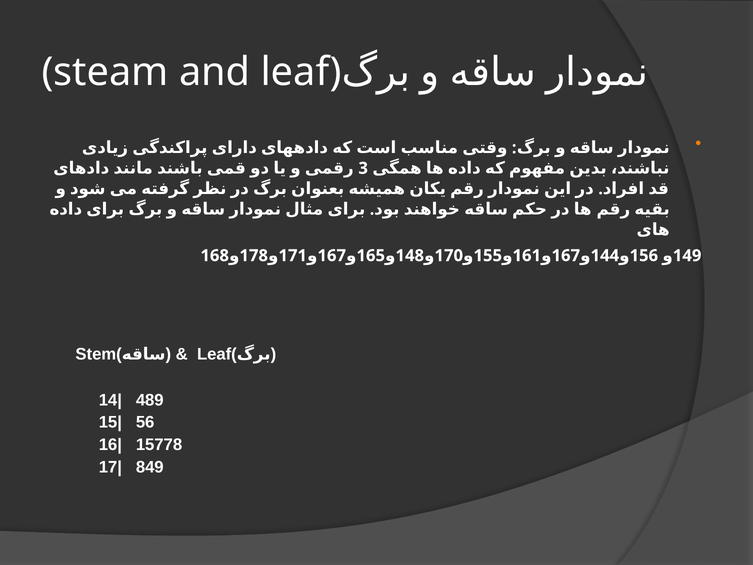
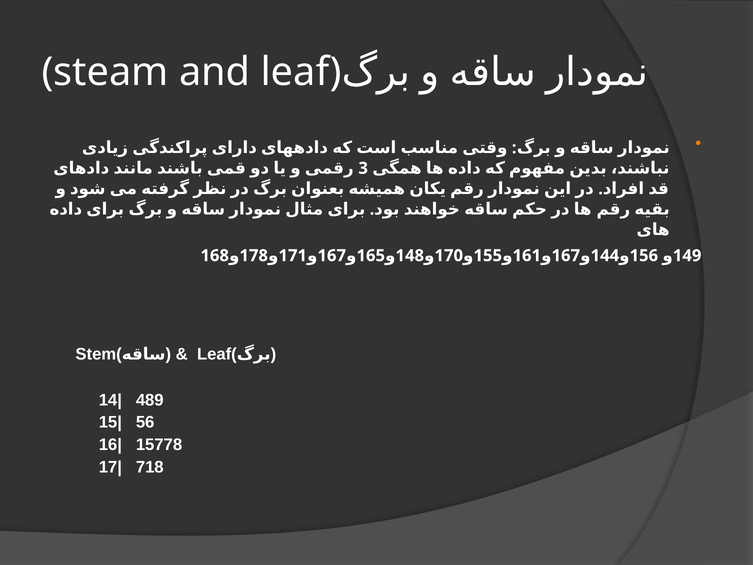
849: 849 -> 718
